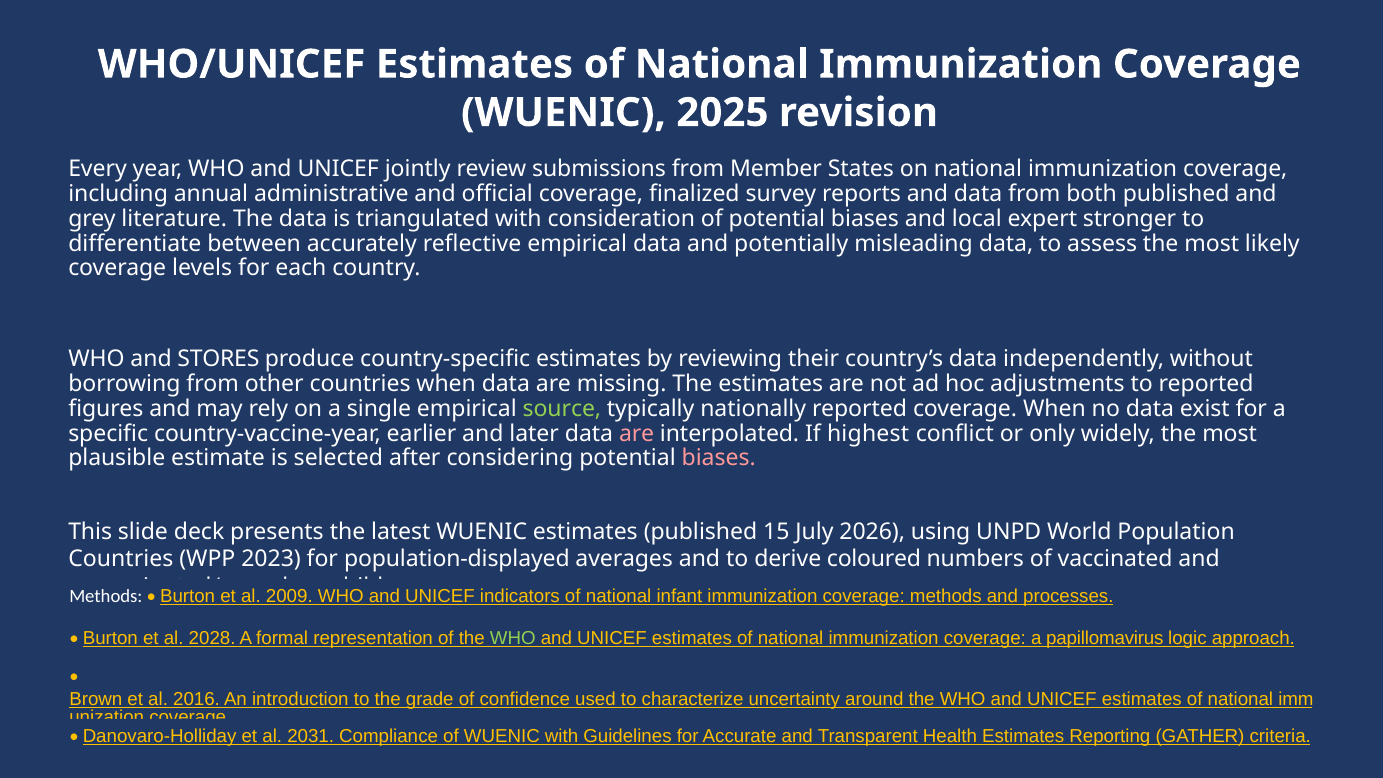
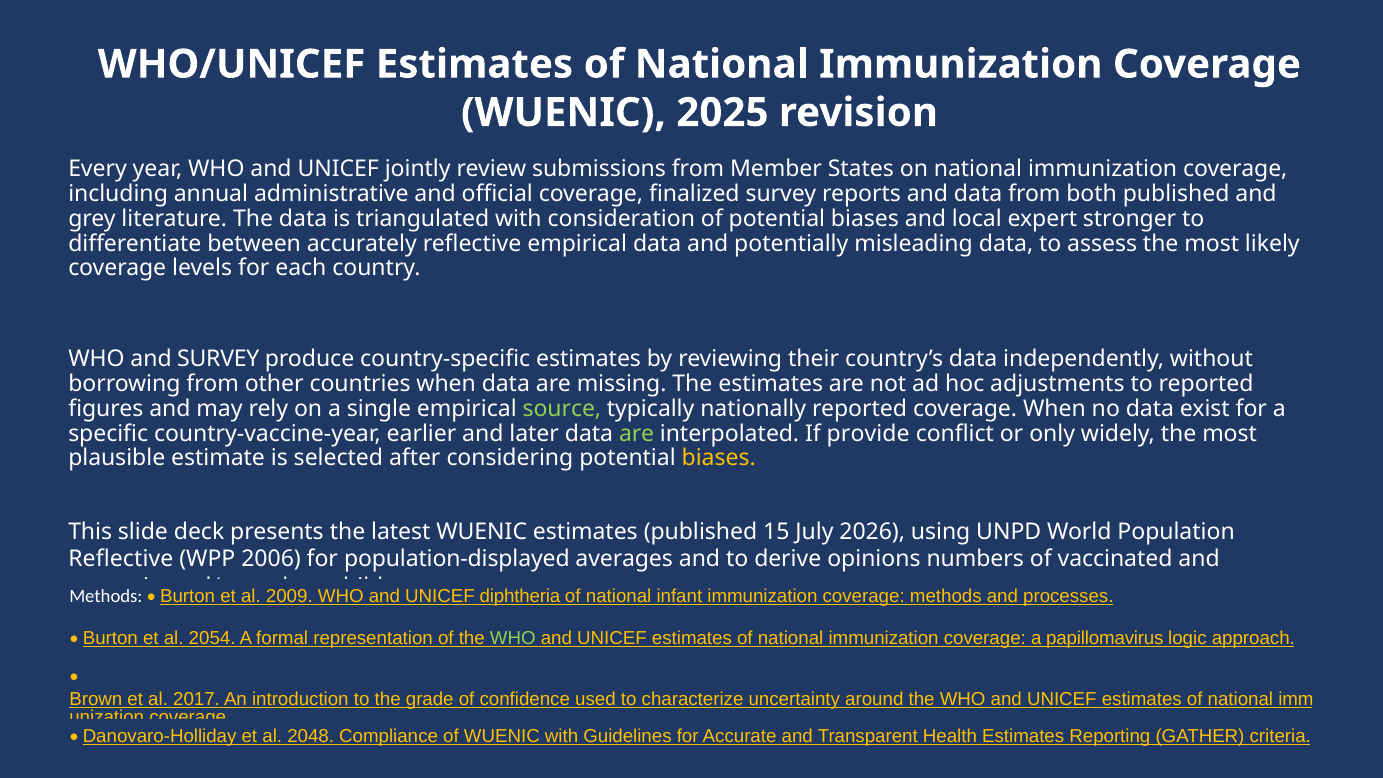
and STORES: STORES -> SURVEY
are at (637, 433) colour: pink -> light green
highest: highest -> provide
biases at (719, 458) colour: pink -> yellow
Countries at (121, 559): Countries -> Reflective
2023: 2023 -> 2006
coloured: coloured -> opinions
indicators: indicators -> diphtheria
2028: 2028 -> 2054
2016: 2016 -> 2017
2031: 2031 -> 2048
